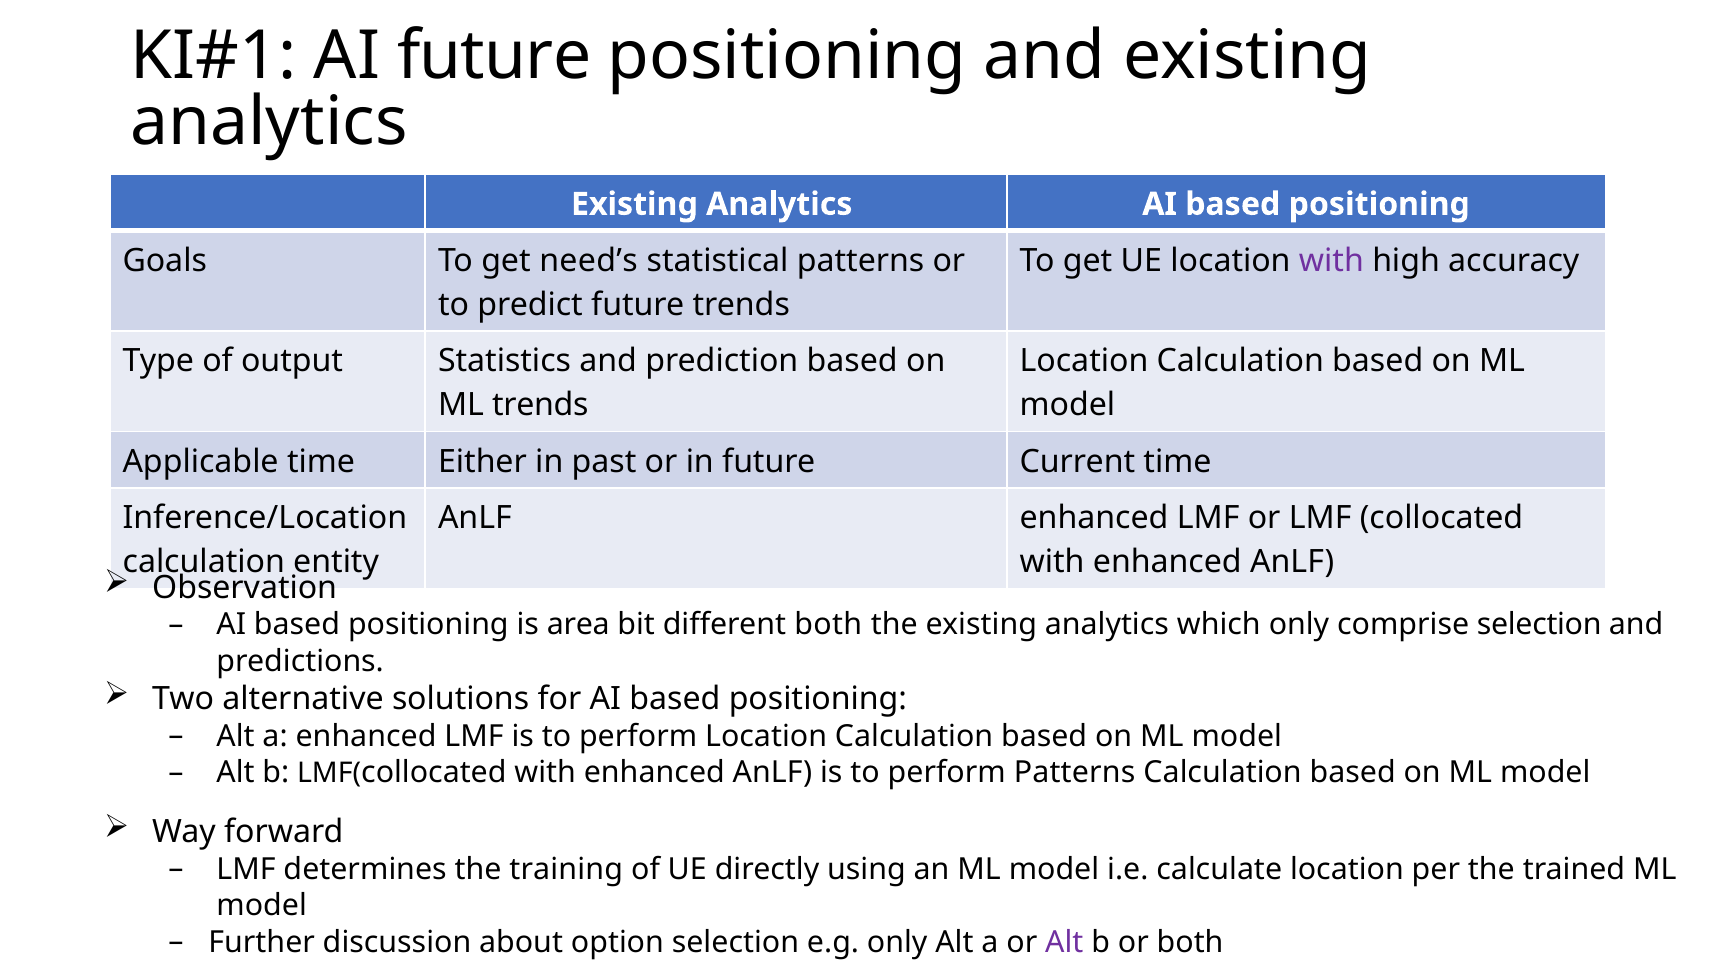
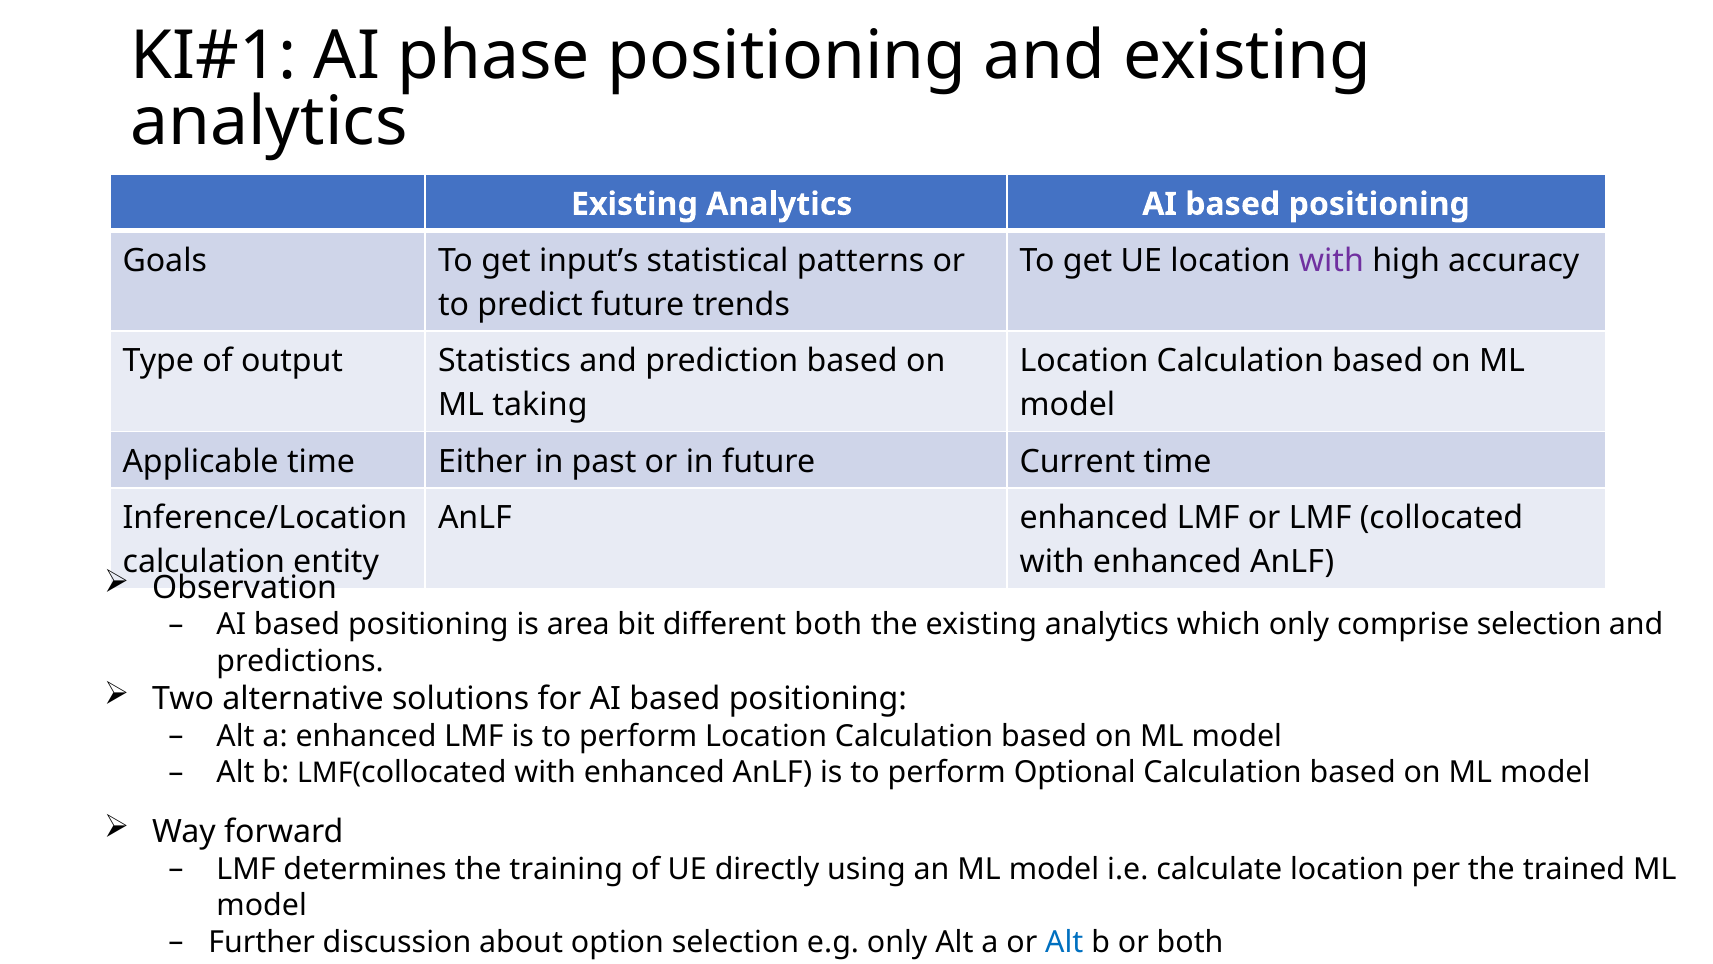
AI future: future -> phase
need’s: need’s -> input’s
ML trends: trends -> taking
perform Patterns: Patterns -> Optional
Alt at (1064, 942) colour: purple -> blue
